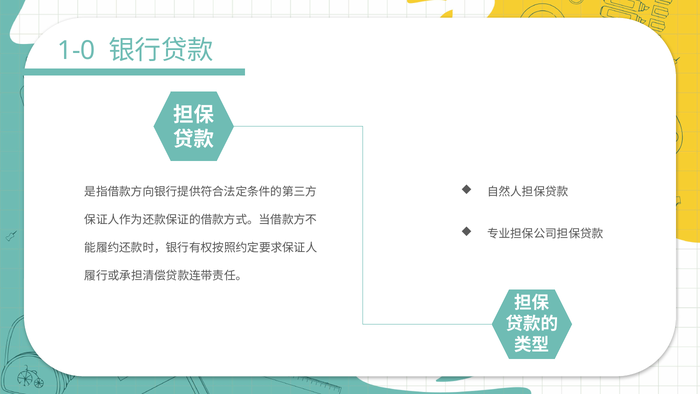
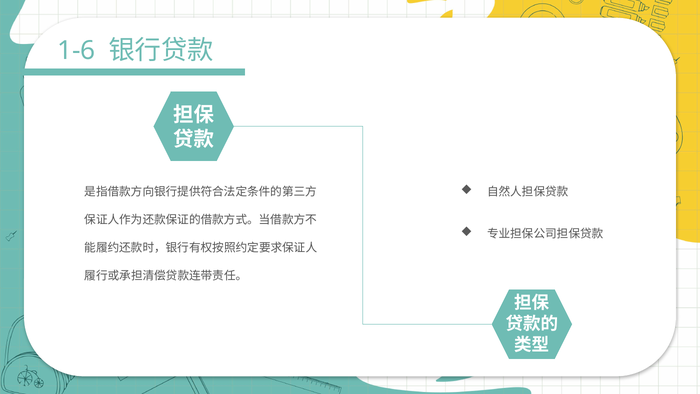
1-0: 1-0 -> 1-6
